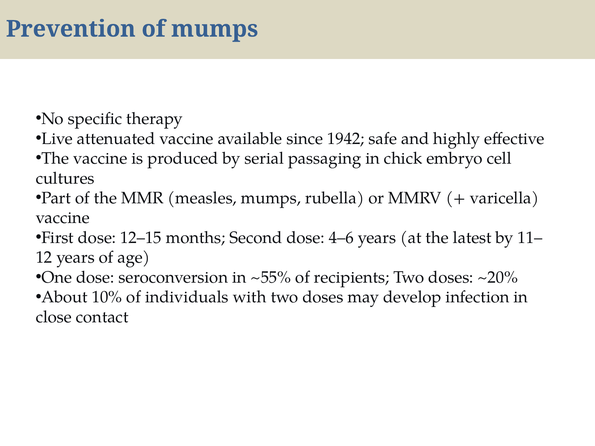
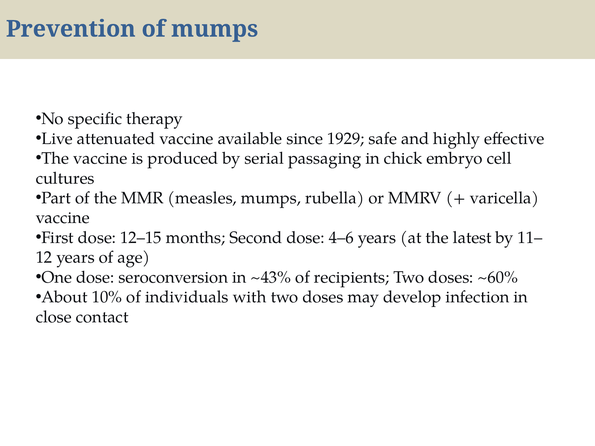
1942: 1942 -> 1929
~55%: ~55% -> ~43%
~20%: ~20% -> ~60%
